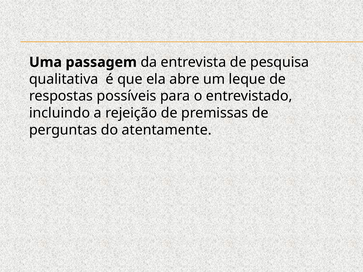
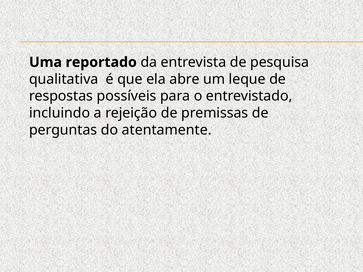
passagem: passagem -> reportado
